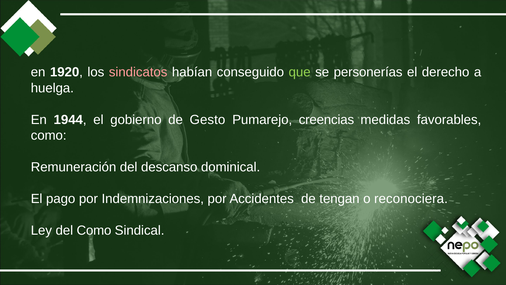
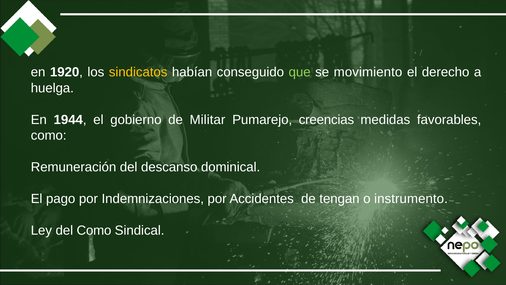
sindicatos colour: pink -> yellow
personerías: personerías -> movimiento
Gesto: Gesto -> Militar
reconociera: reconociera -> instrumento
